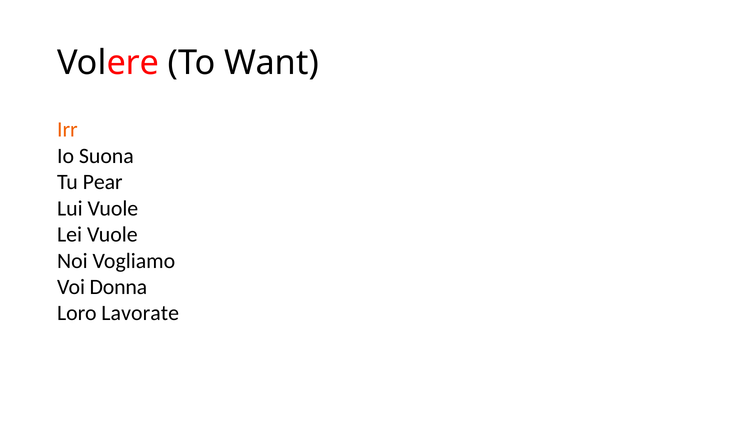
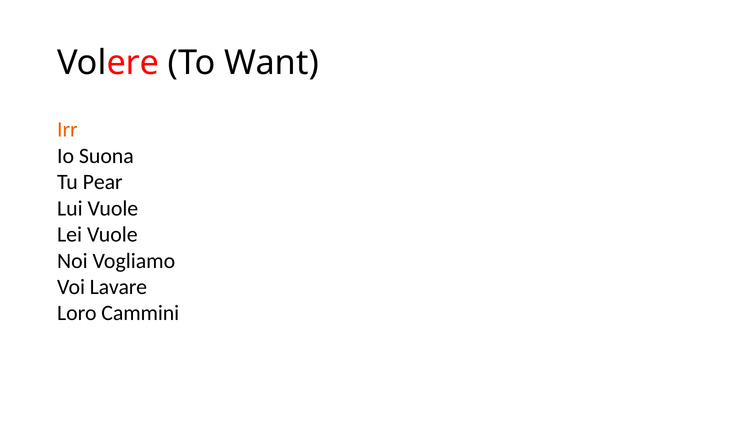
Donna: Donna -> Lavare
Lavorate: Lavorate -> Cammini
